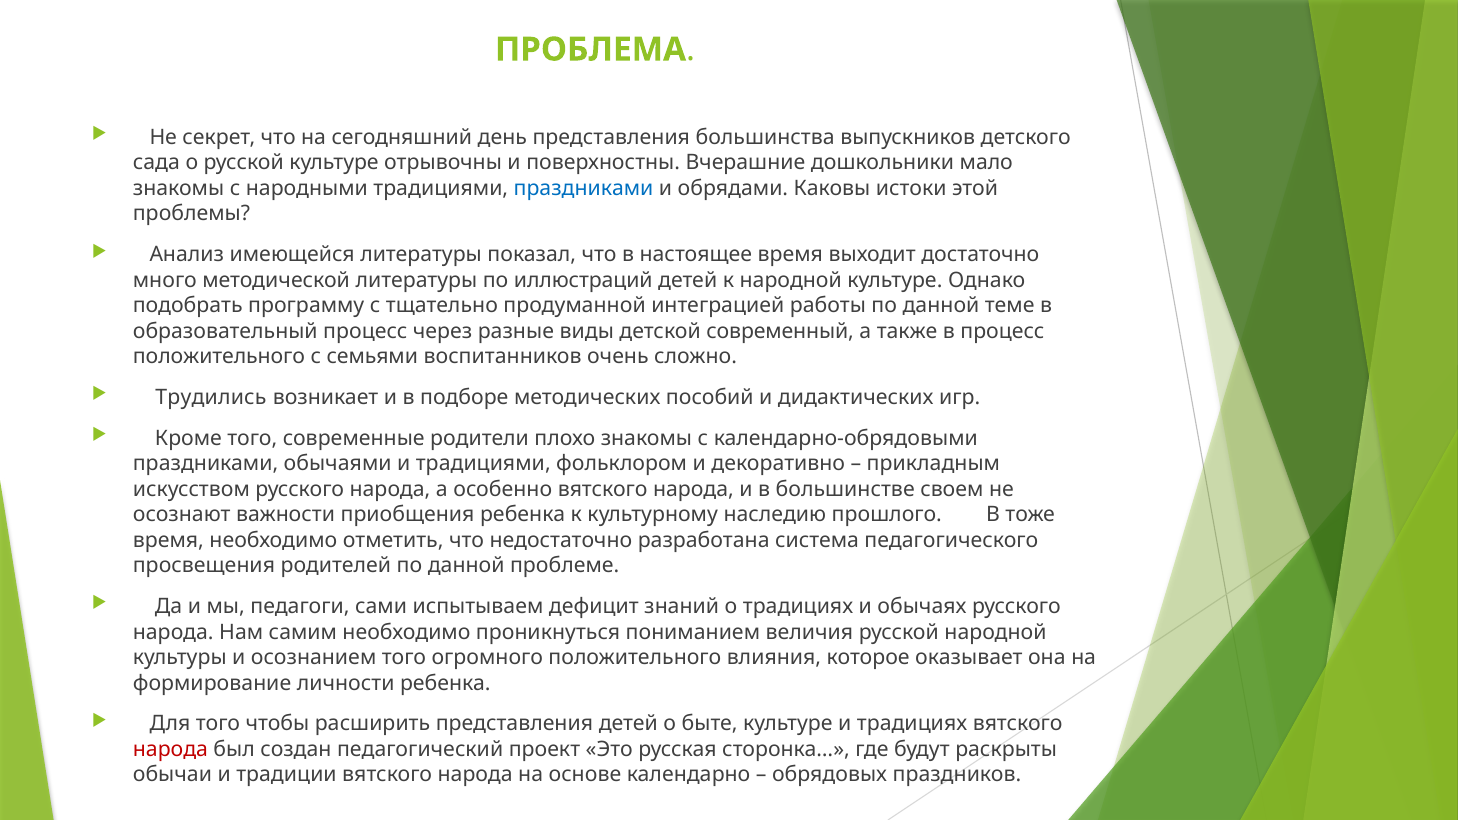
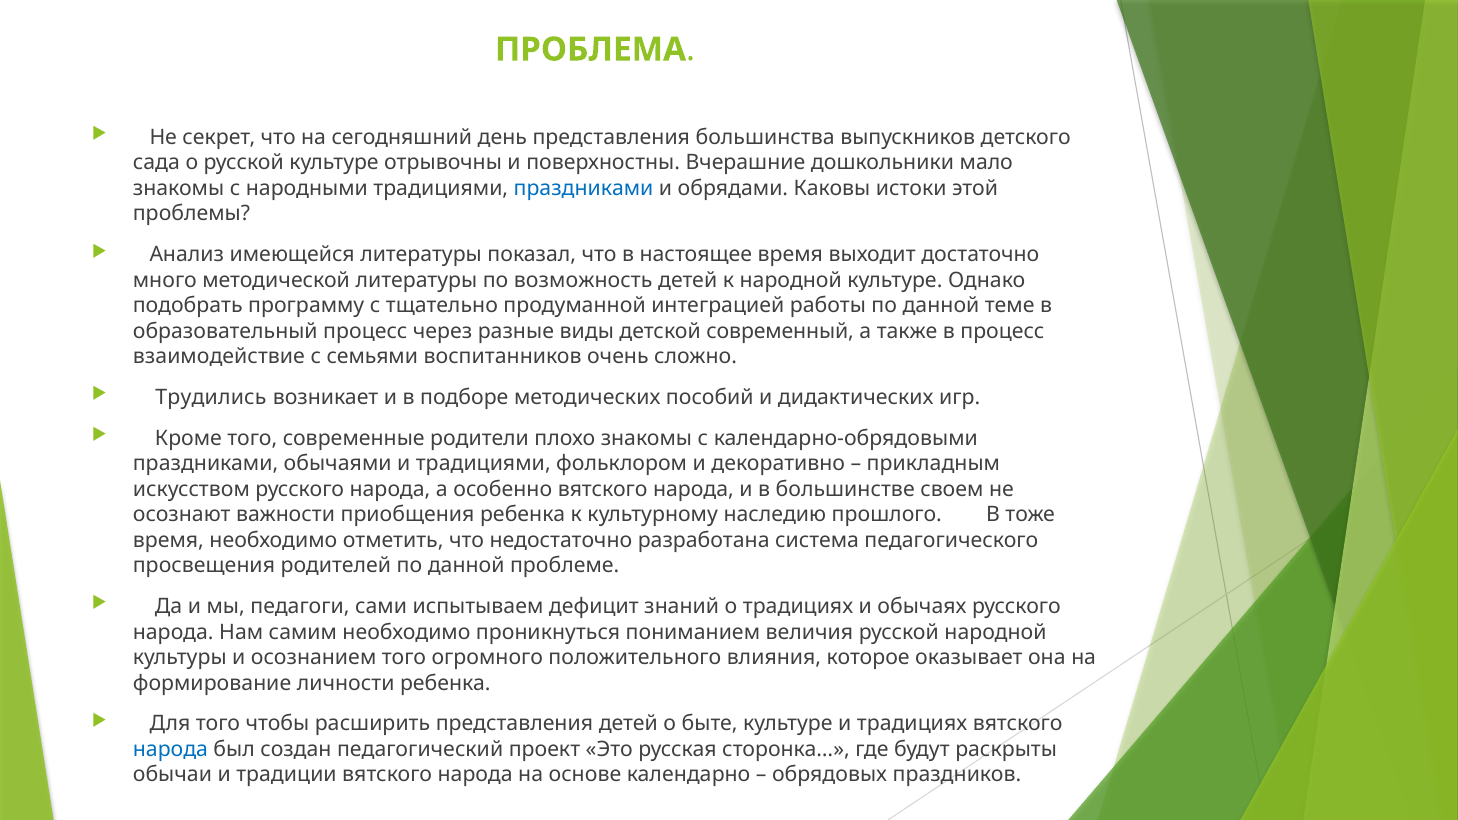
иллюстраций: иллюстраций -> возможность
положительного at (219, 357): положительного -> взаимодействие
народа at (170, 749) colour: red -> blue
